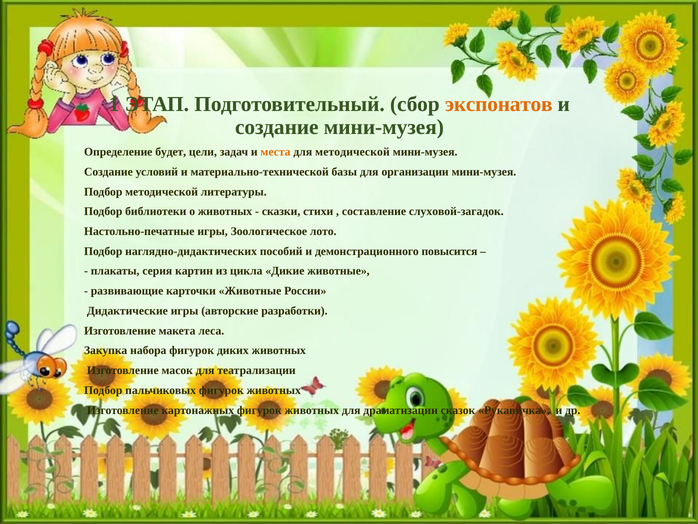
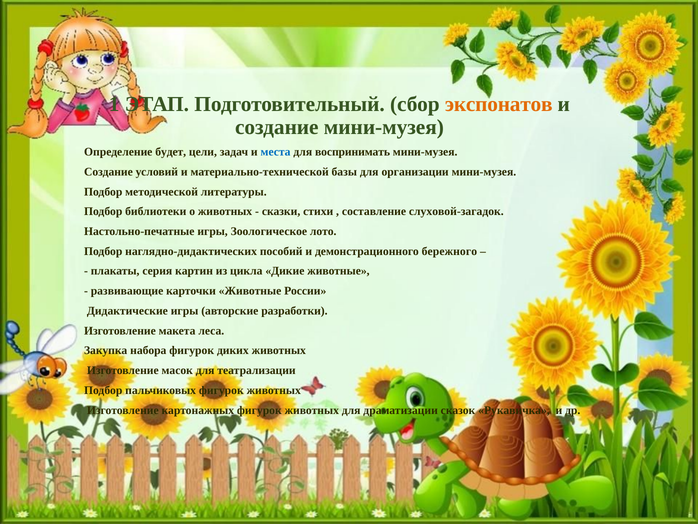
места colour: orange -> blue
для методической: методической -> воспринимать
повысится: повысится -> бережного
